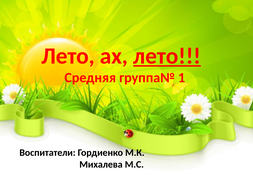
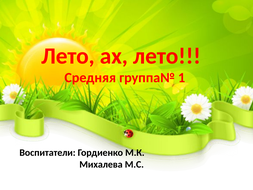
лето at (167, 56) underline: present -> none
